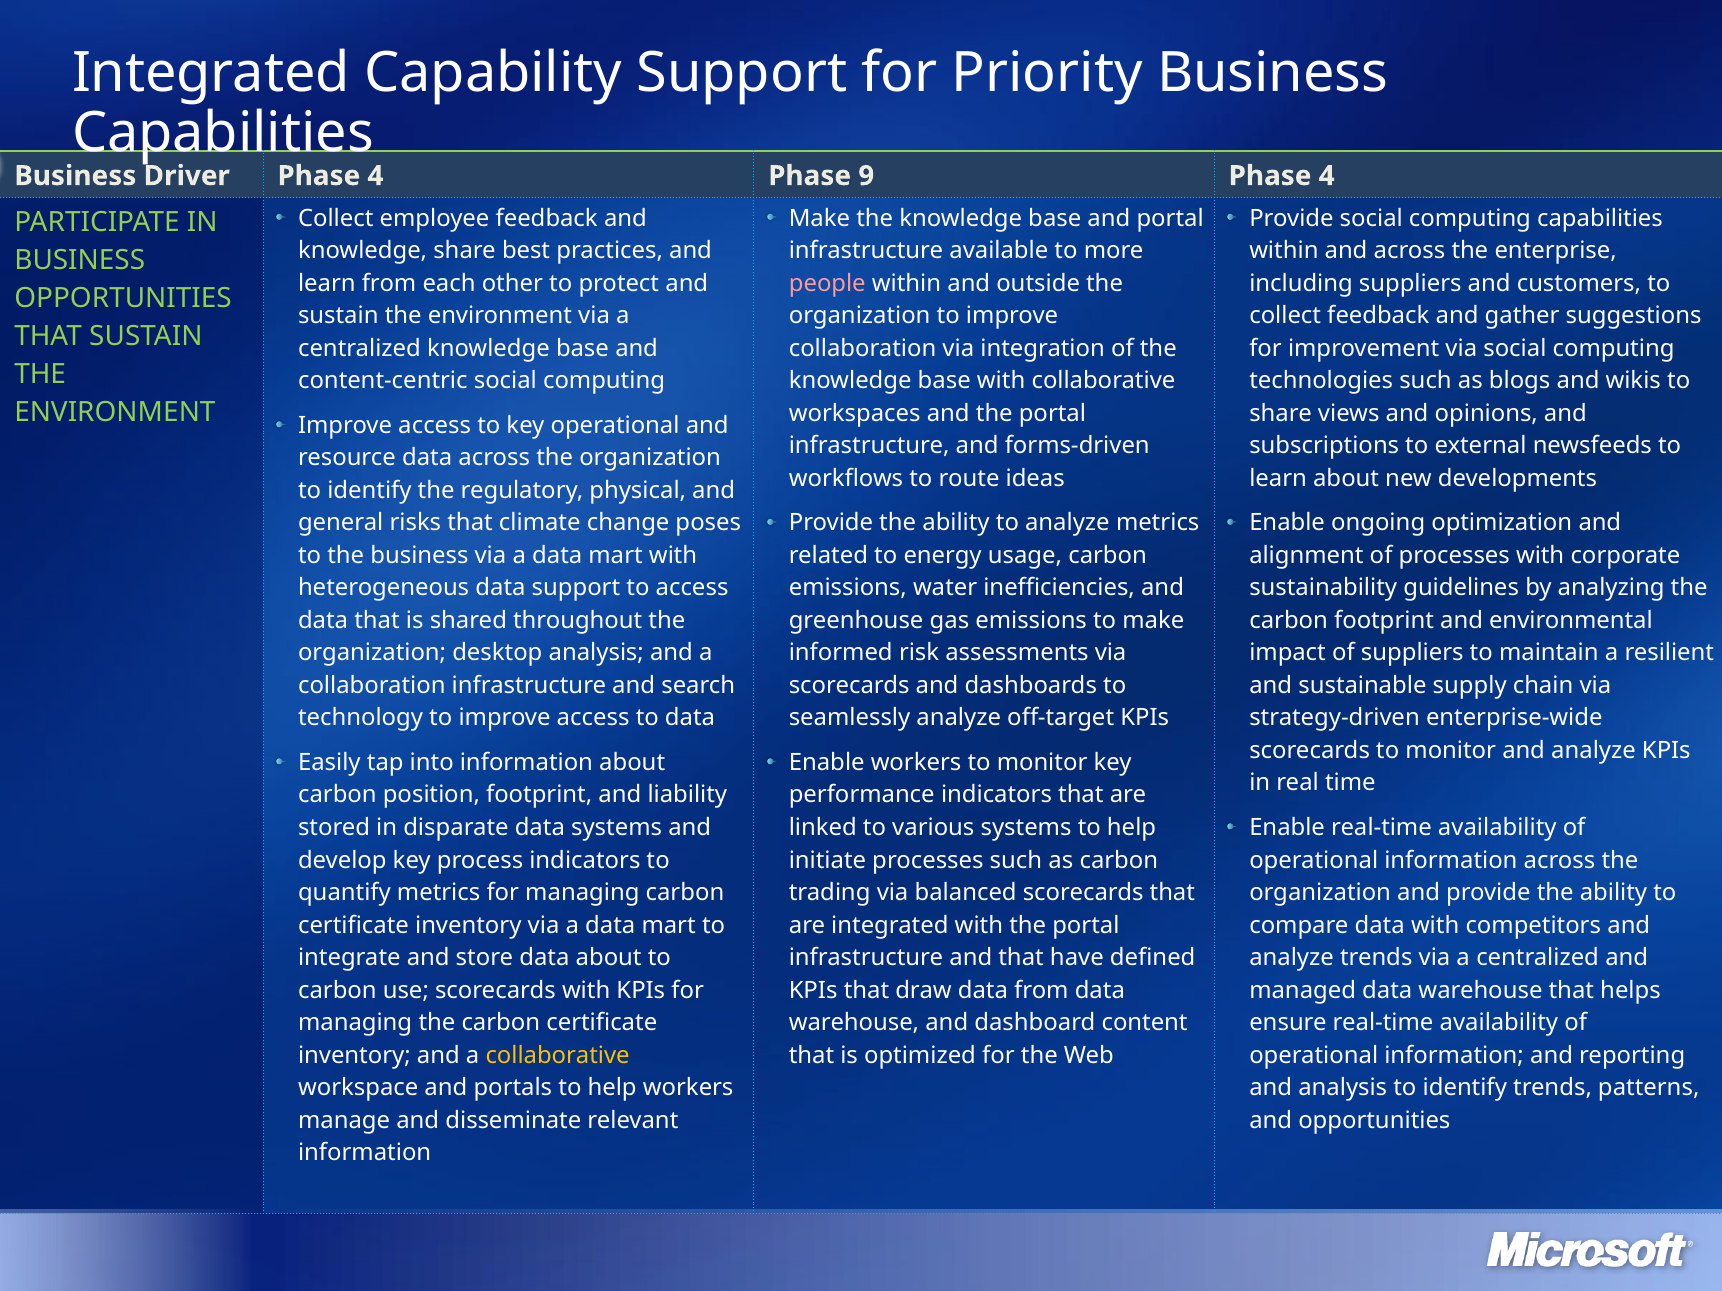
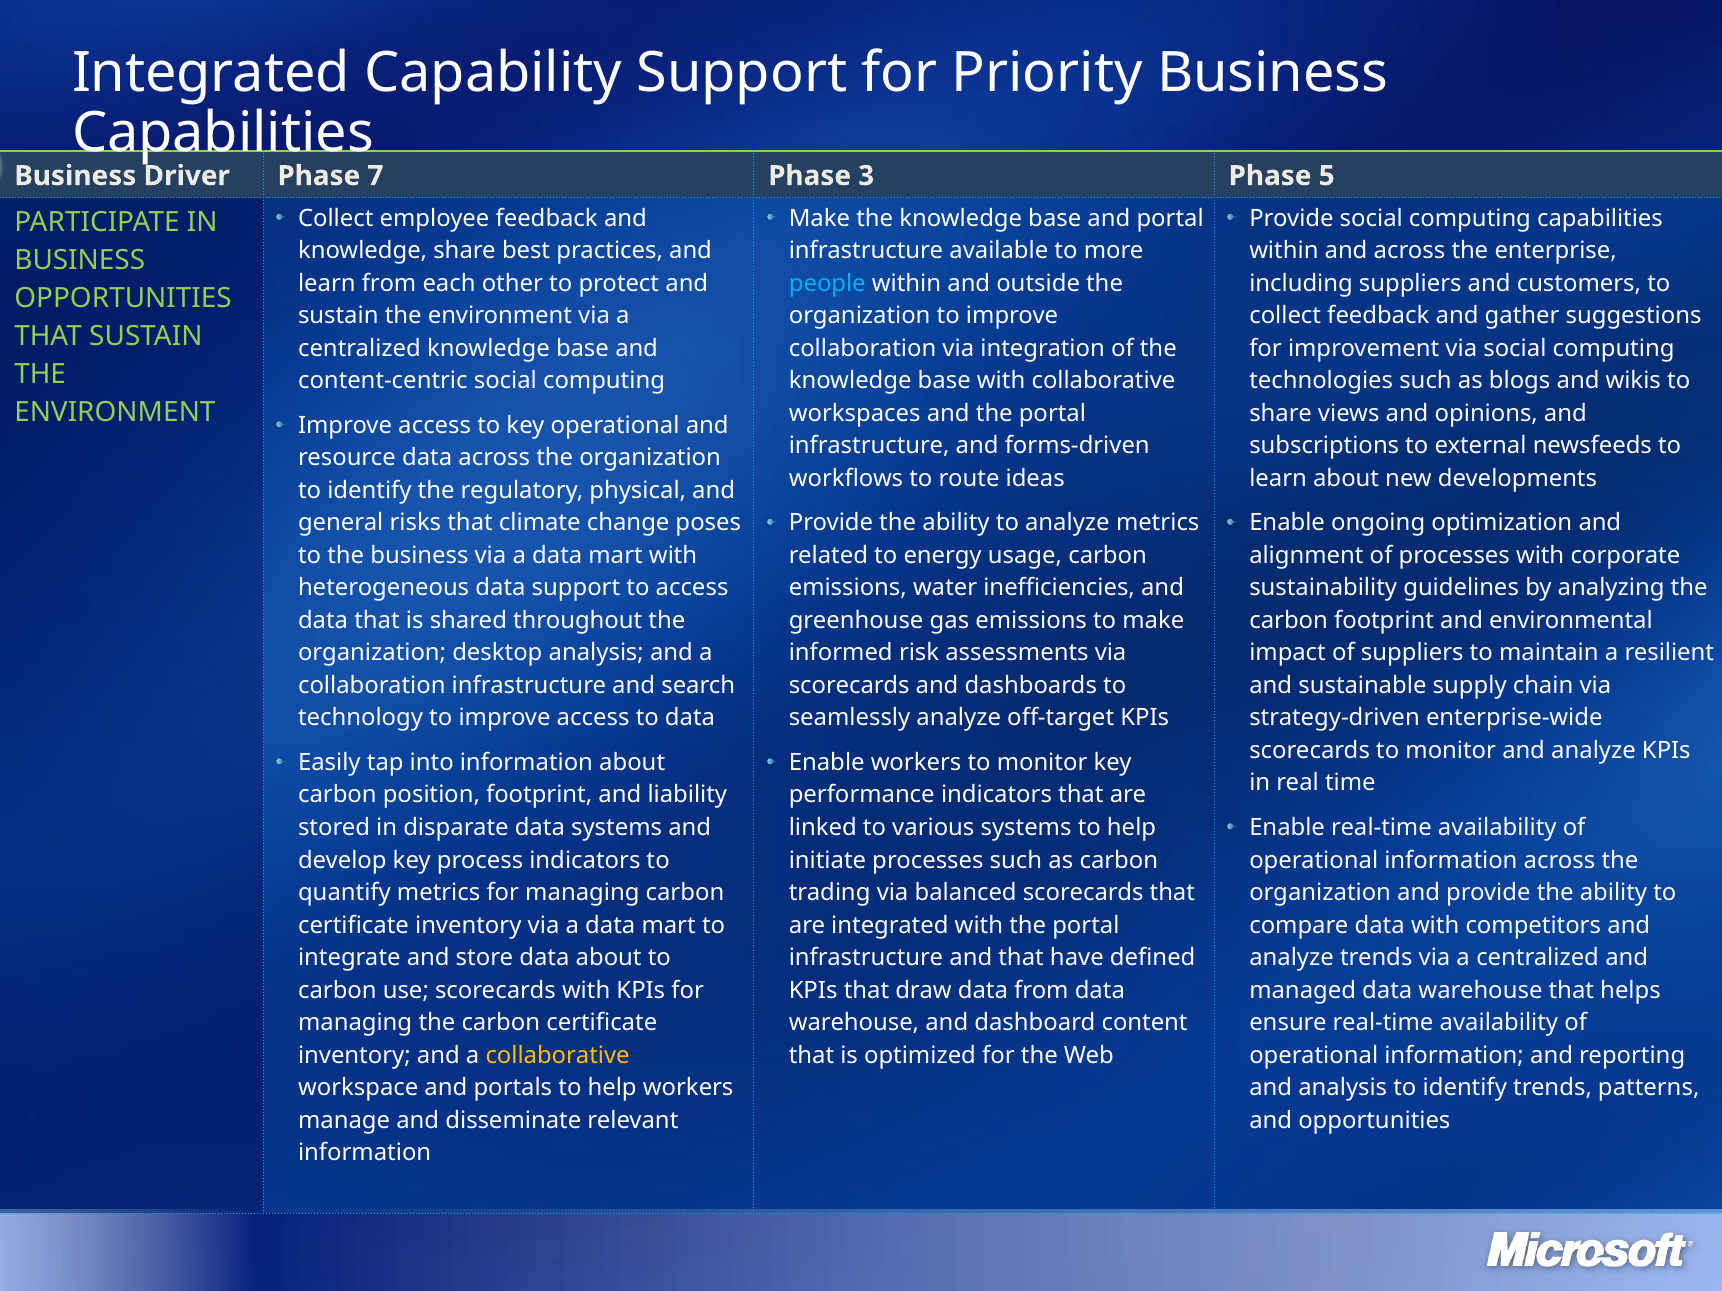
Driver Phase 4: 4 -> 7
9: 9 -> 3
4 at (1327, 176): 4 -> 5
people colour: pink -> light blue
